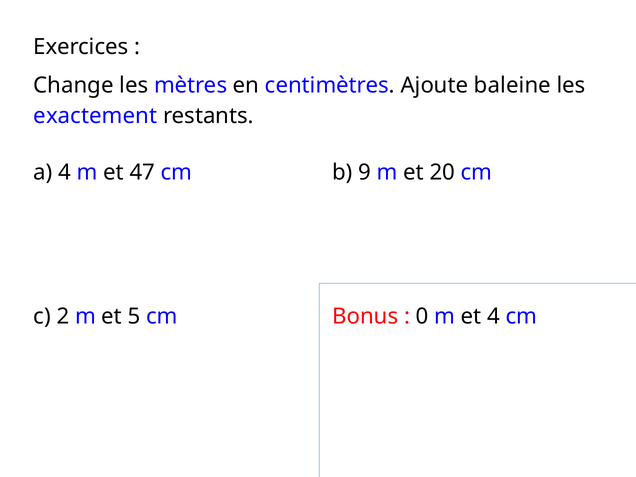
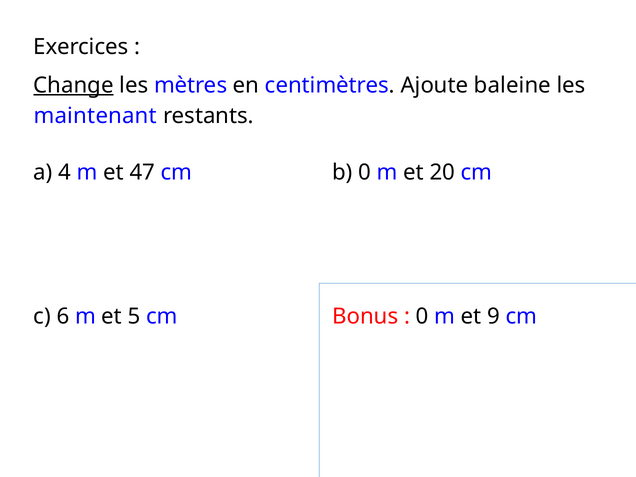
Change underline: none -> present
exactement: exactement -> maintenant
b 9: 9 -> 0
2: 2 -> 6
et 4: 4 -> 9
